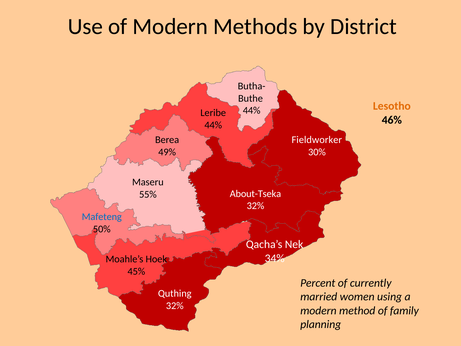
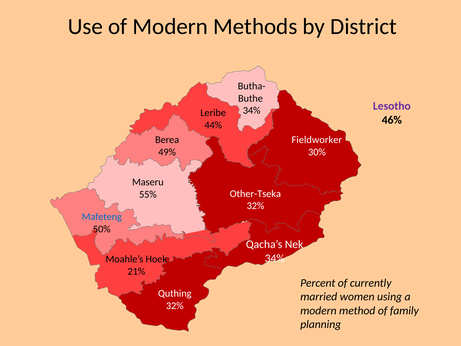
Lesotho colour: orange -> purple
44% at (252, 111): 44% -> 34%
About-Tseka: About-Tseka -> Other-Tseka
45%: 45% -> 21%
